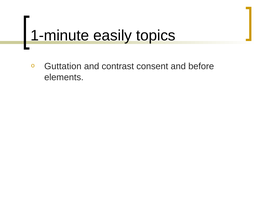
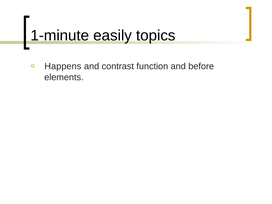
Guttation: Guttation -> Happens
consent: consent -> function
